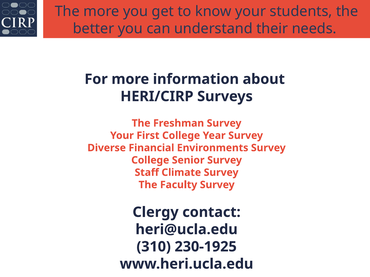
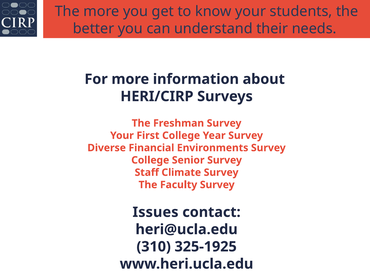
Clergy: Clergy -> Issues
230-1925: 230-1925 -> 325-1925
